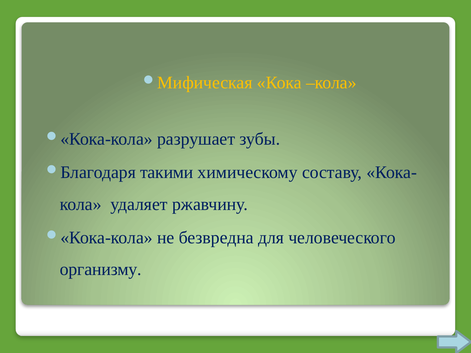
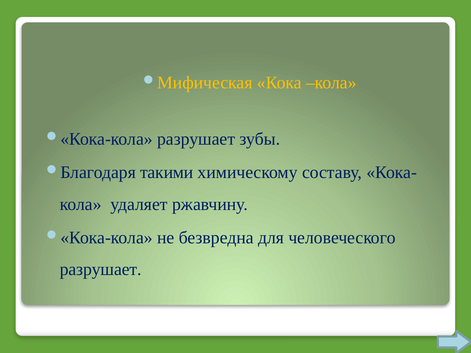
организму at (101, 270): организму -> разрушает
